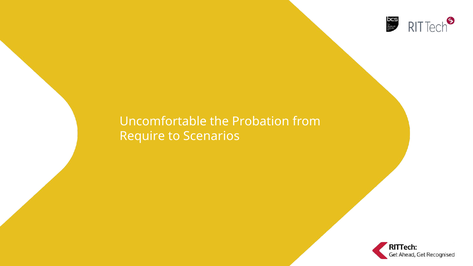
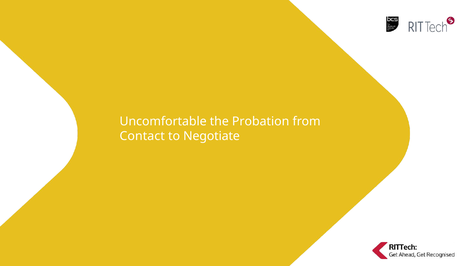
Require: Require -> Contact
Scenarios: Scenarios -> Negotiate
